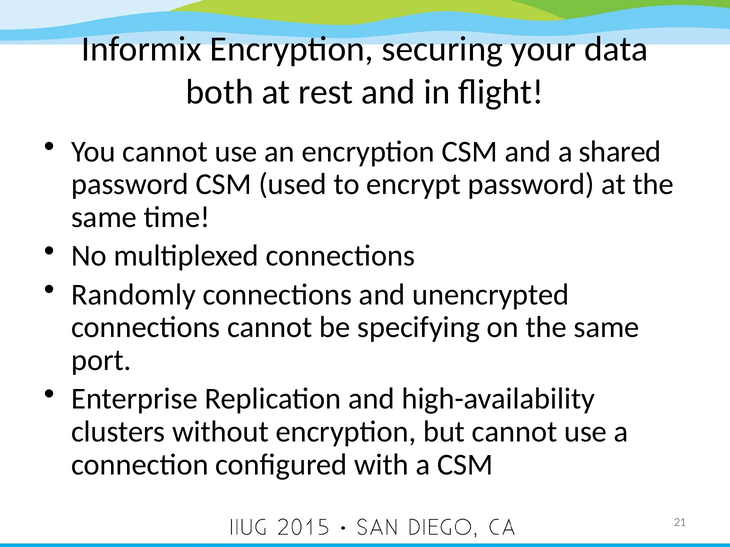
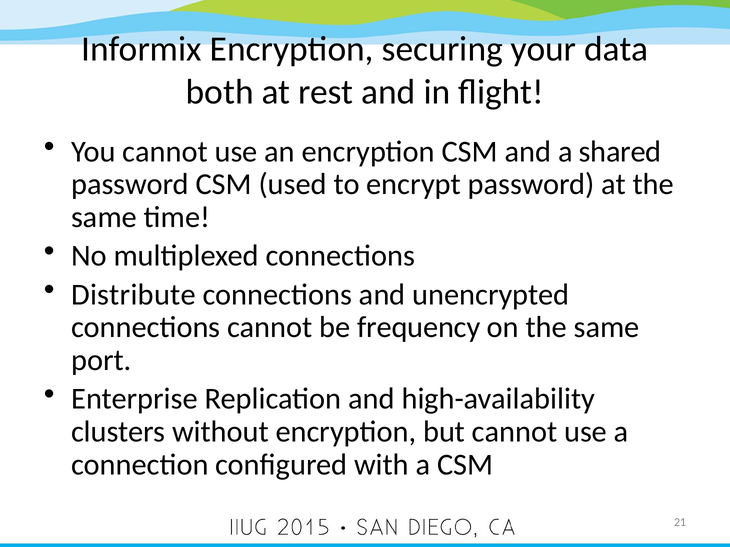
Randomly: Randomly -> Distribute
specifying: specifying -> frequency
